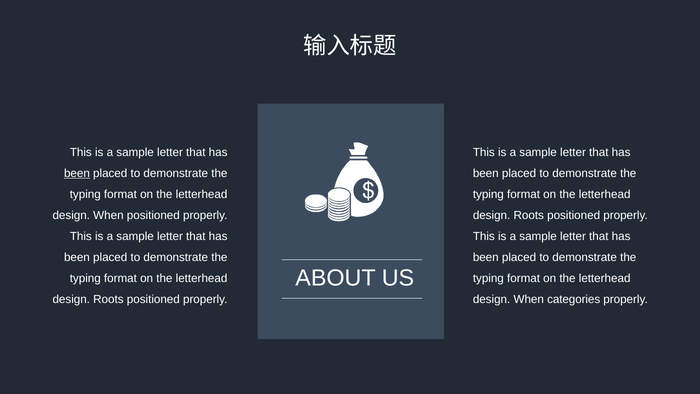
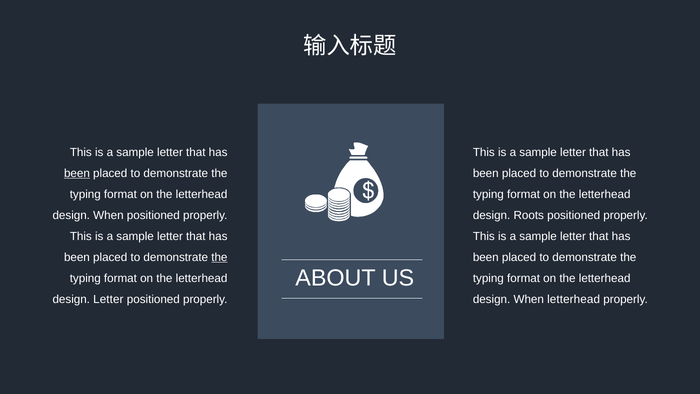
the at (219, 257) underline: none -> present
Roots at (108, 299): Roots -> Letter
When categories: categories -> letterhead
